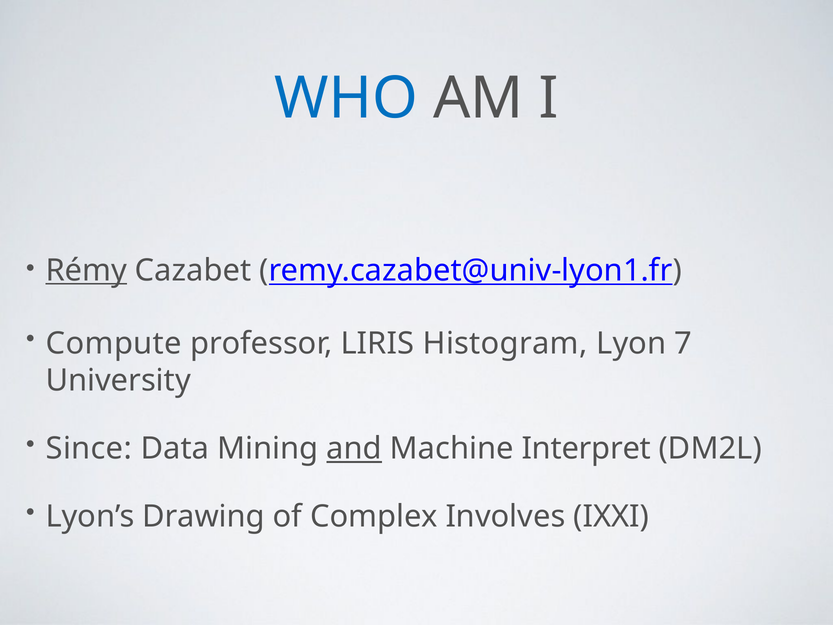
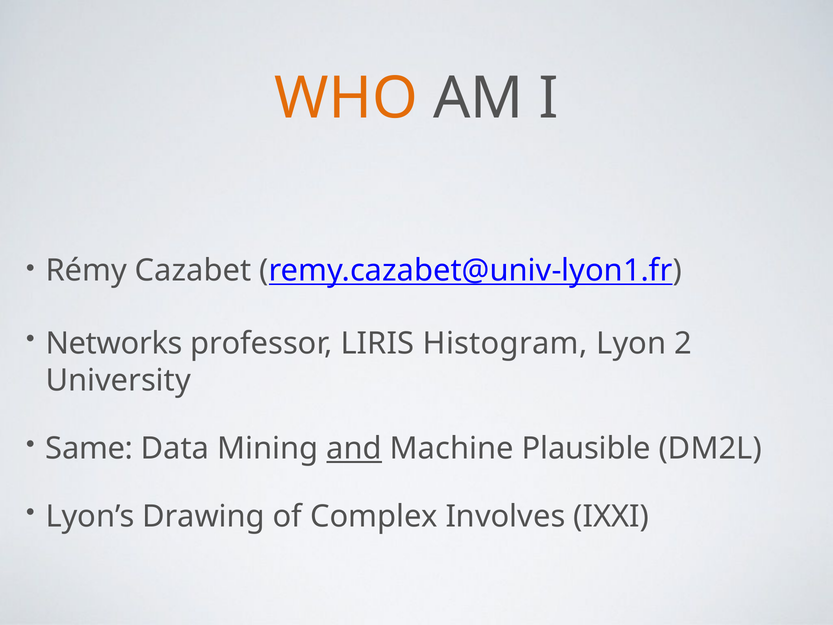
WHO colour: blue -> orange
Rémy underline: present -> none
Compute: Compute -> Networks
7: 7 -> 2
Since: Since -> Same
Interpret: Interpret -> Plausible
